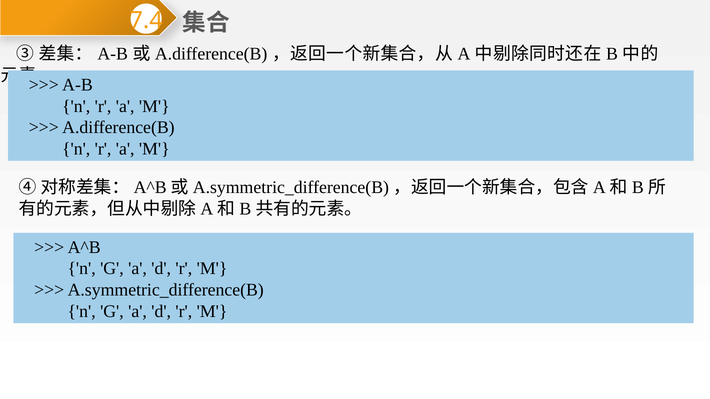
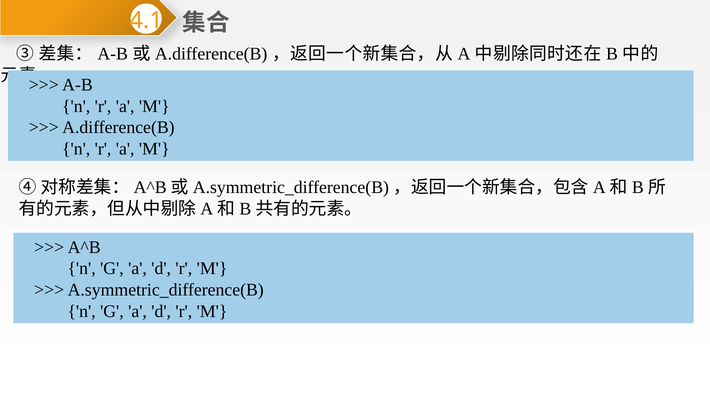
7.4: 7.4 -> 4.1
